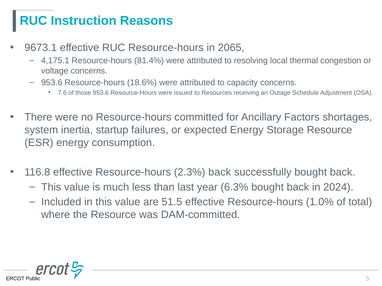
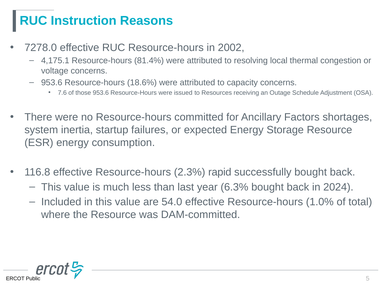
9673.1: 9673.1 -> 7278.0
2065: 2065 -> 2002
2.3% back: back -> rapid
51.5: 51.5 -> 54.0
